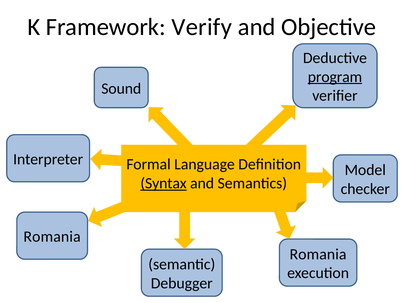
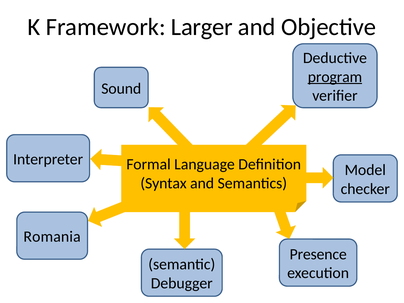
Verify: Verify -> Larger
Syntax underline: present -> none
Romania at (318, 254): Romania -> Presence
